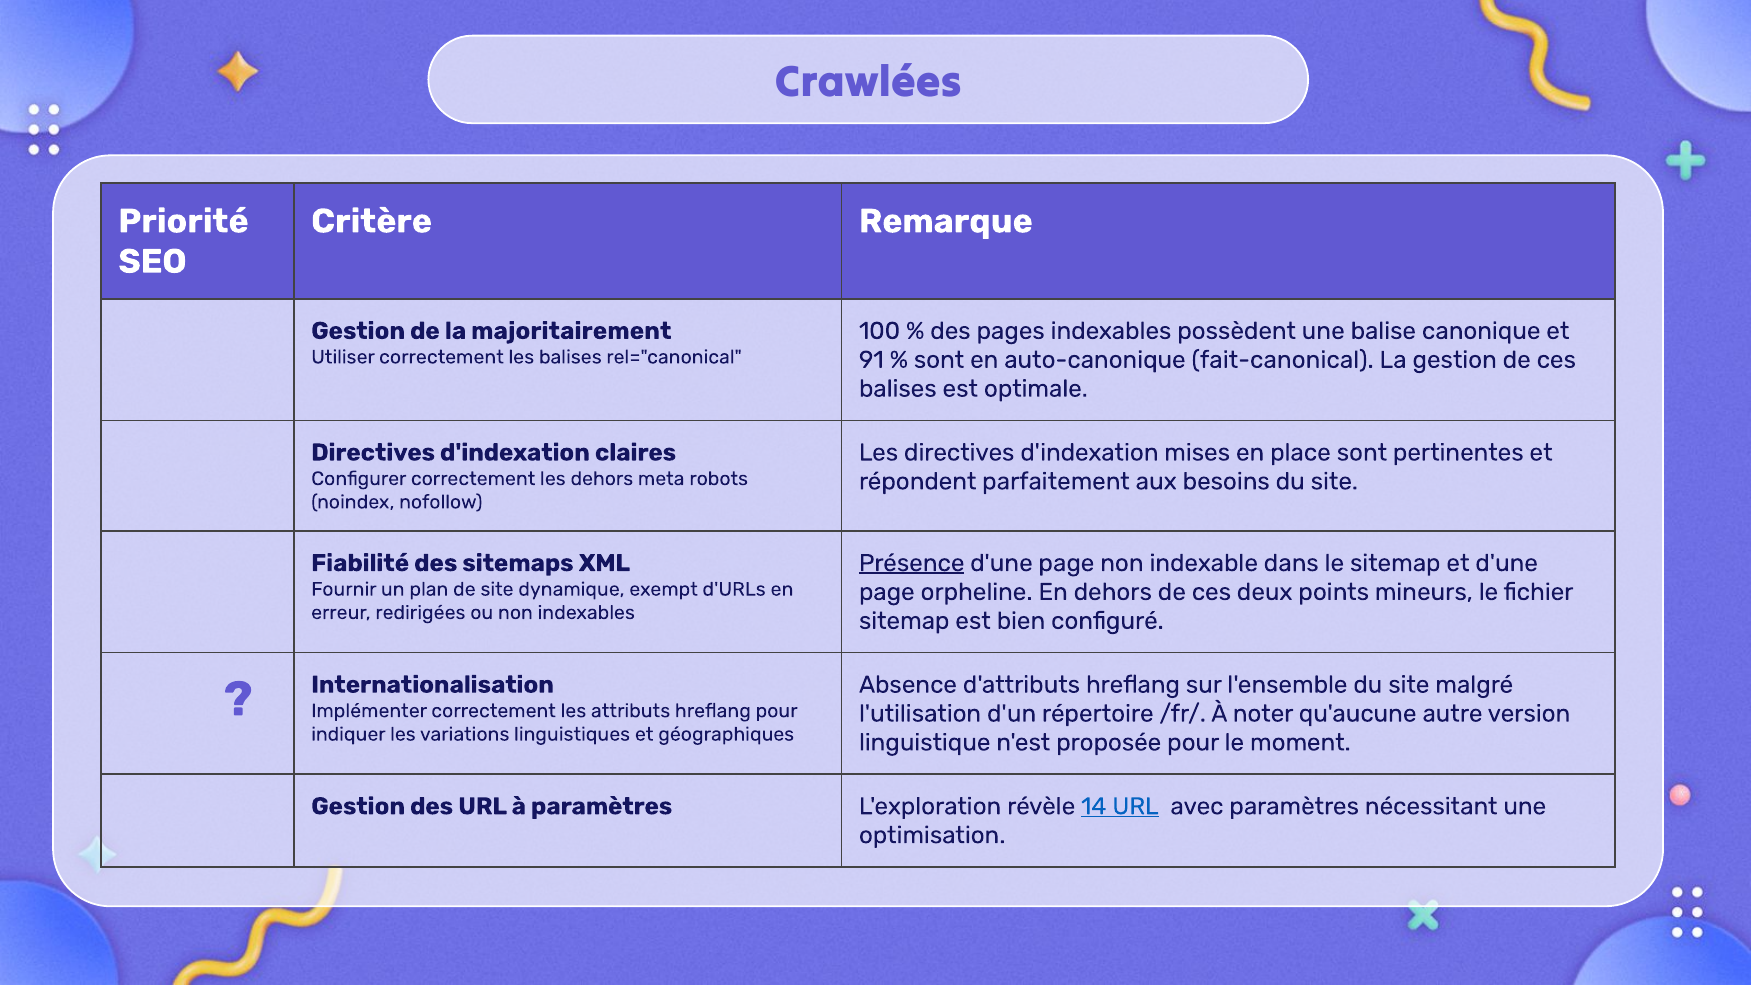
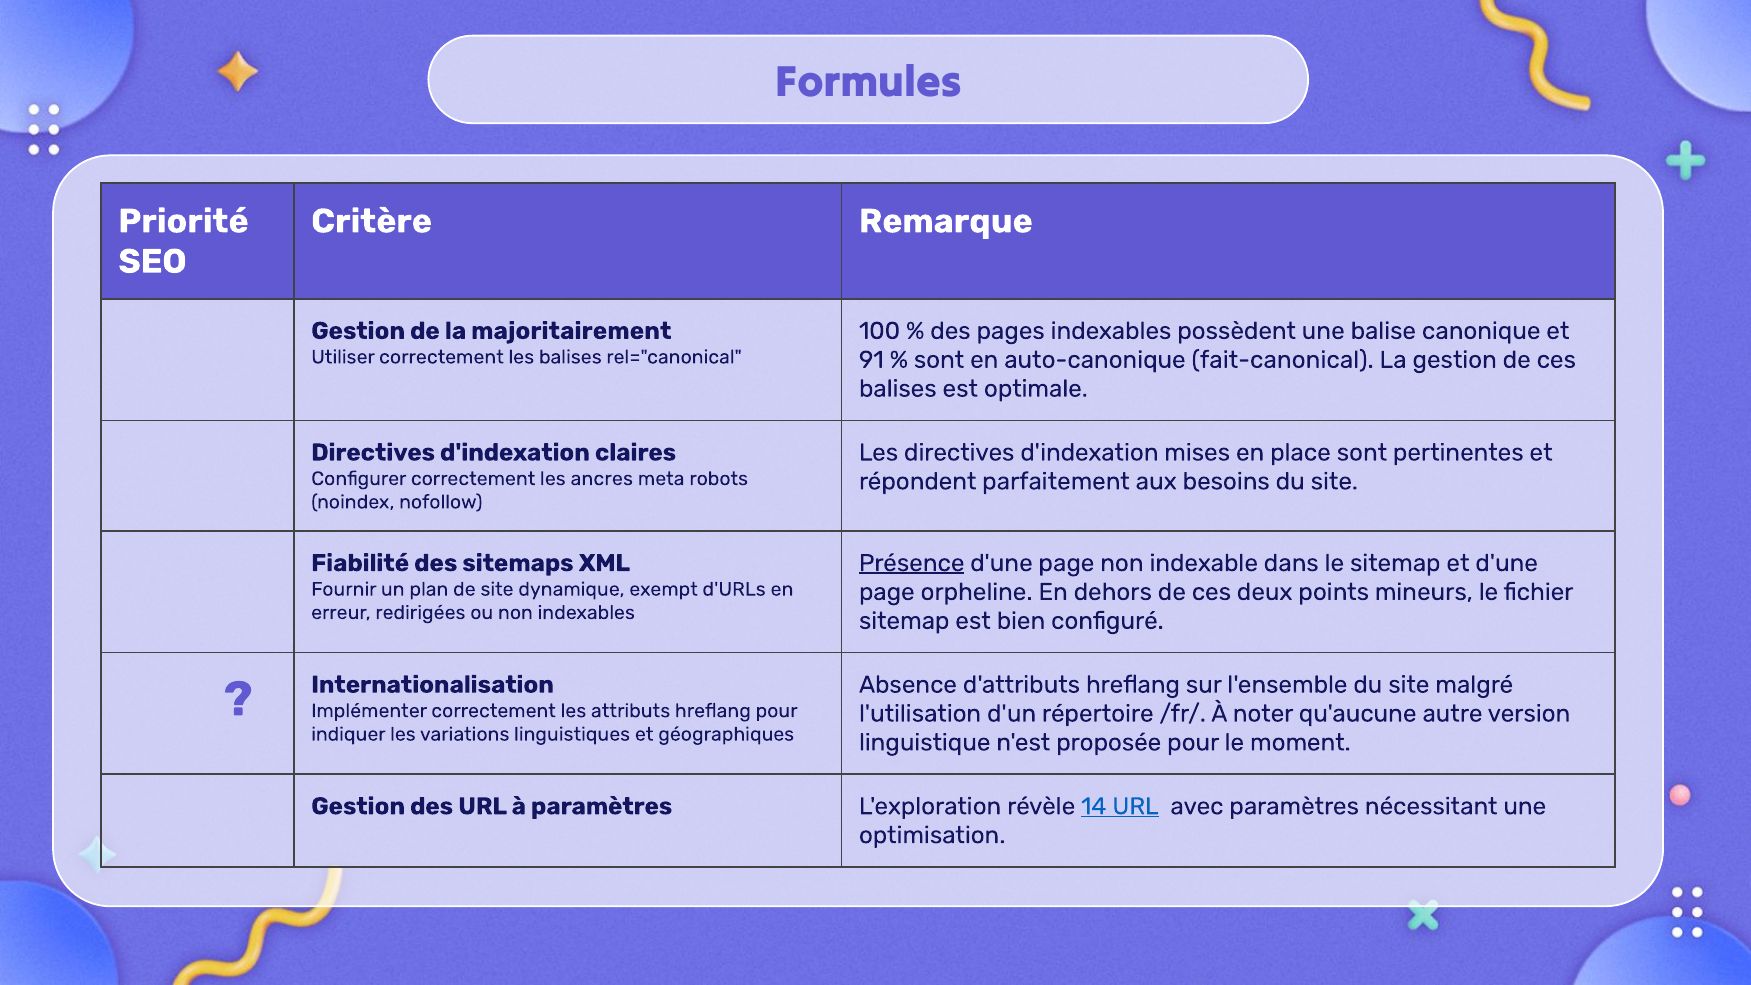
Crawlées: Crawlées -> Formules
les dehors: dehors -> ancres
